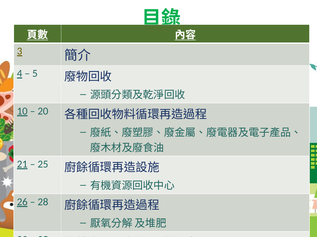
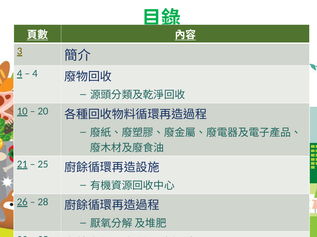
5 at (35, 74): 5 -> 4
